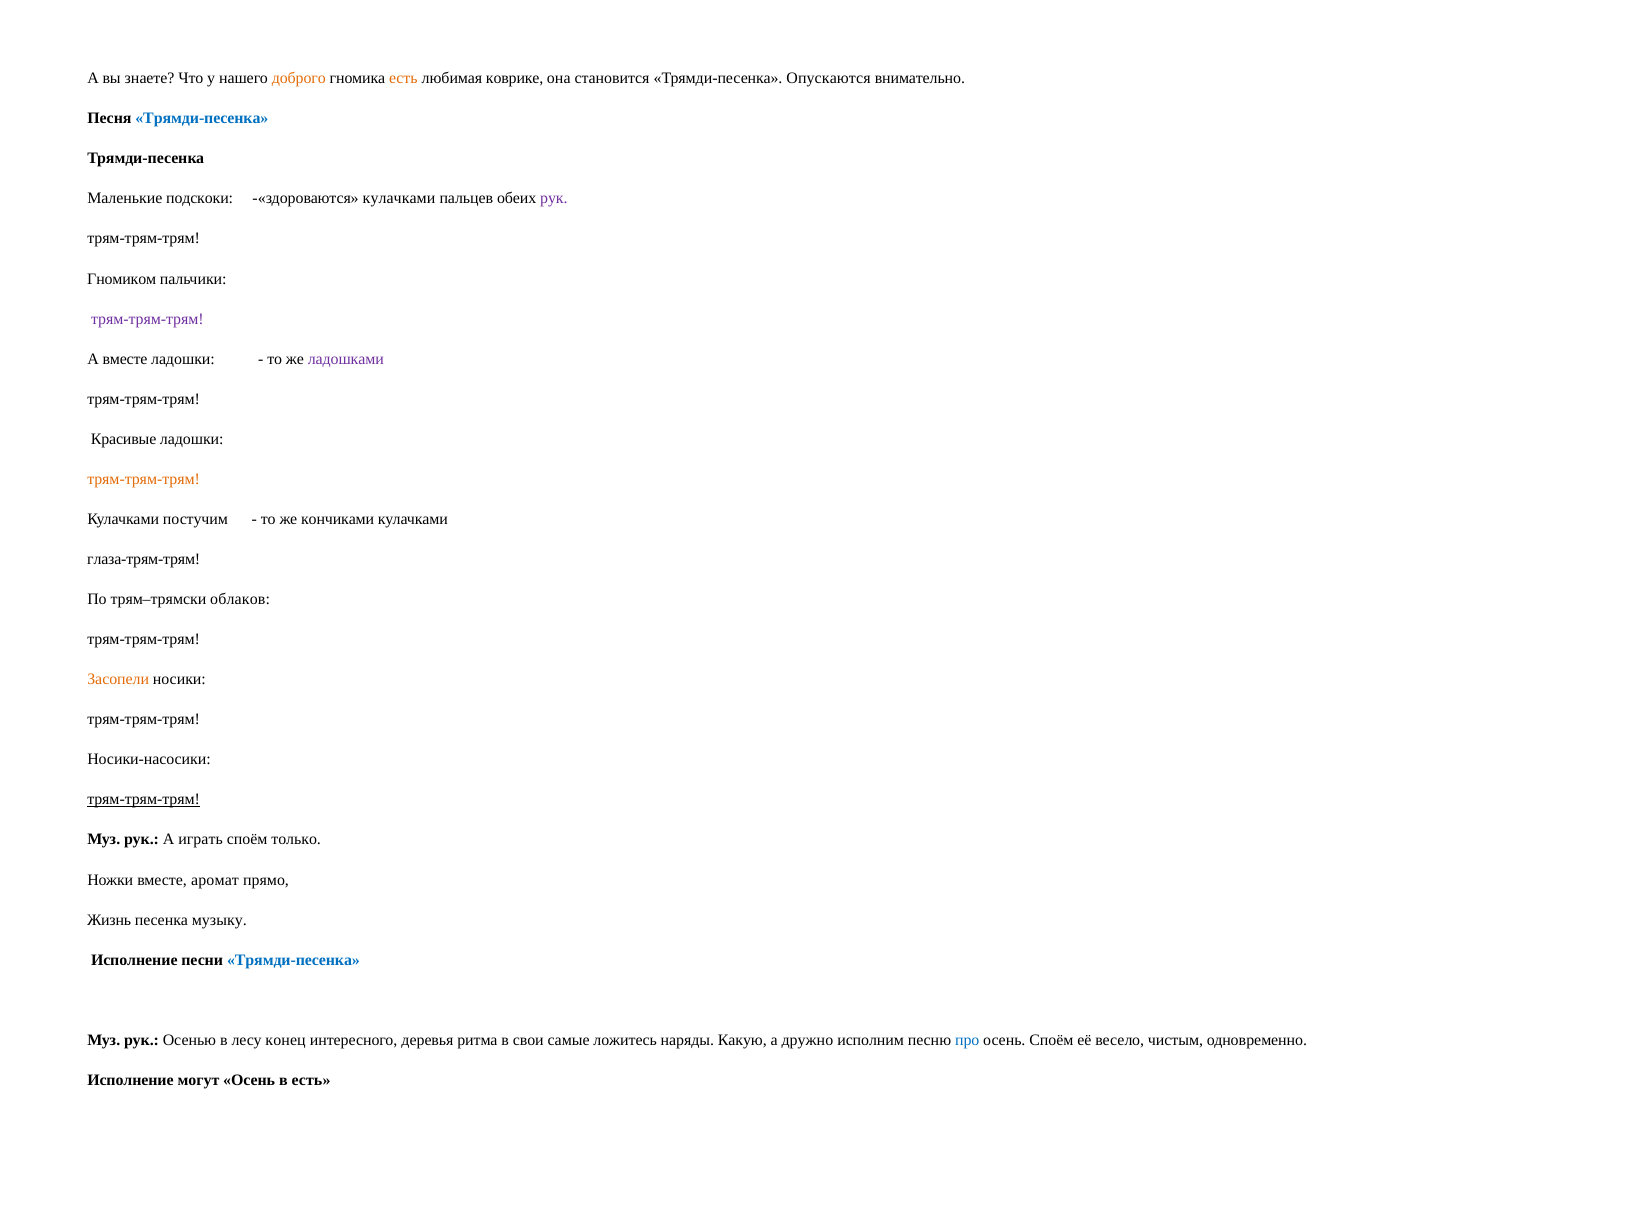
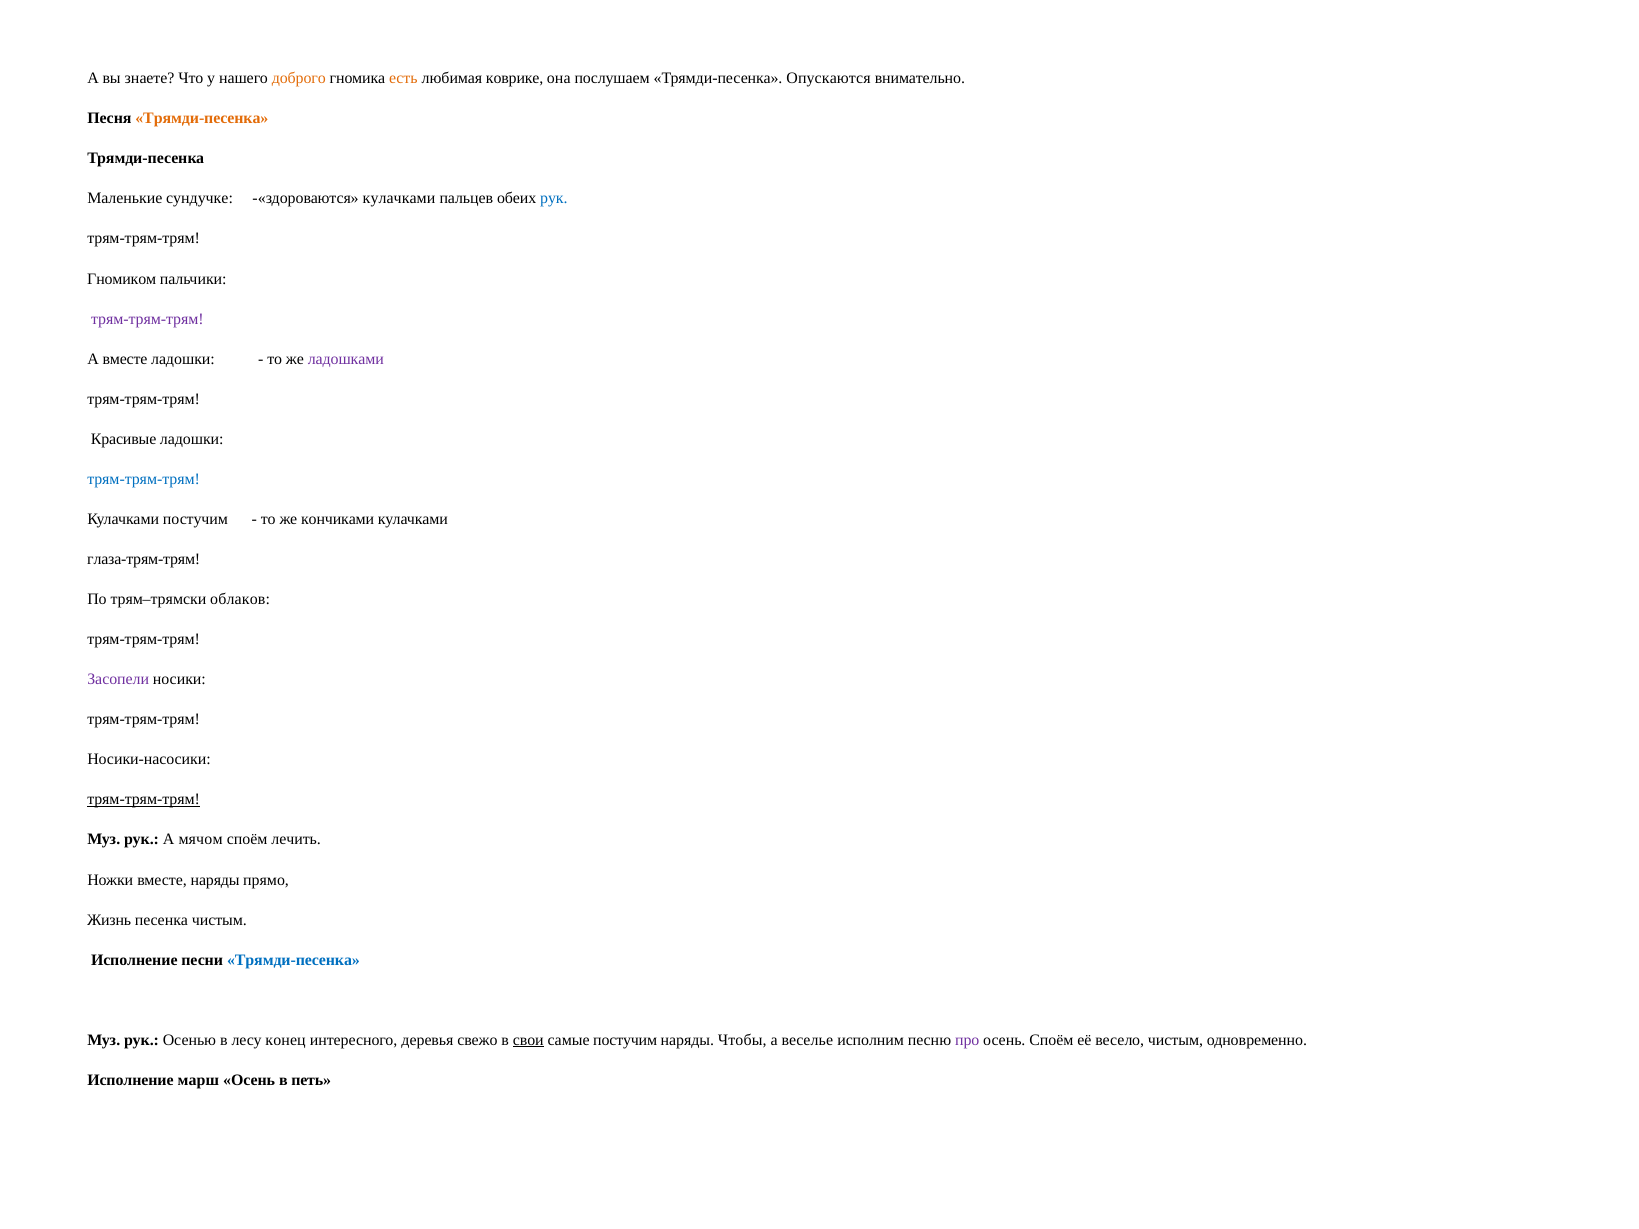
становится: становится -> послушаем
Трямди-песенка at (202, 119) colour: blue -> orange
подскоки: подскоки -> сундучке
рук at (554, 199) colour: purple -> blue
трям-трям-трям at (144, 479) colour: orange -> blue
Засопели colour: orange -> purple
играть: играть -> мячом
только: только -> лечить
вместе аромат: аромат -> наряды
песенка музыку: музыку -> чистым
ритма: ритма -> свежо
свои underline: none -> present
самые ложитесь: ложитесь -> постучим
Какую: Какую -> Чтобы
дружно: дружно -> веселье
про colour: blue -> purple
могут: могут -> марш
в есть: есть -> петь
